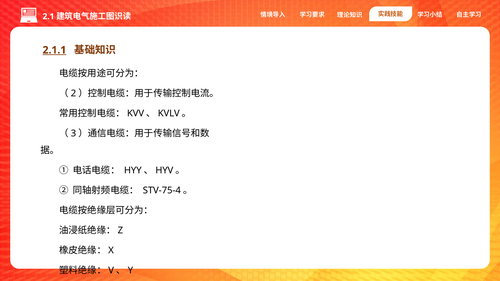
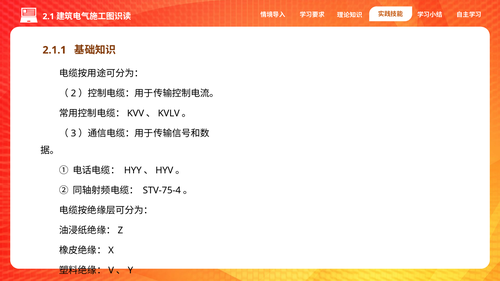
2.1.1 underline: present -> none
